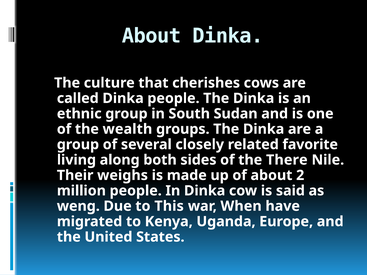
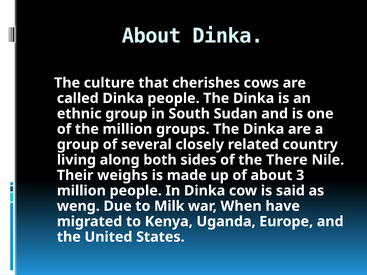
the wealth: wealth -> million
favorite: favorite -> country
2: 2 -> 3
This: This -> Milk
